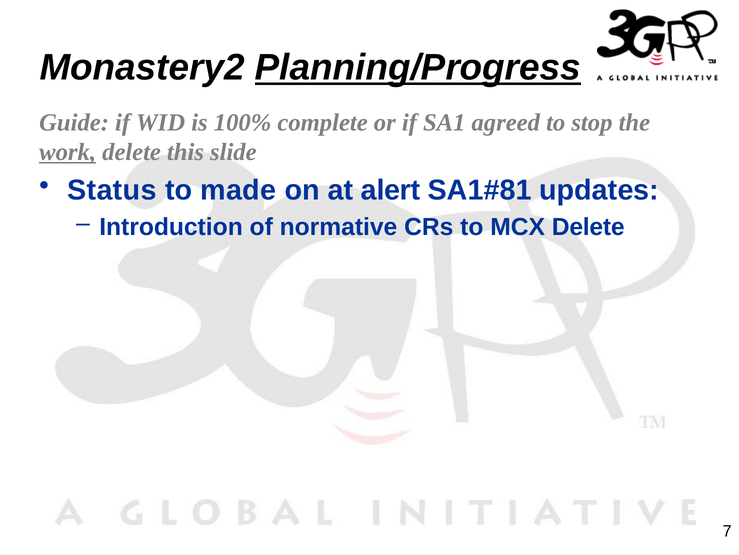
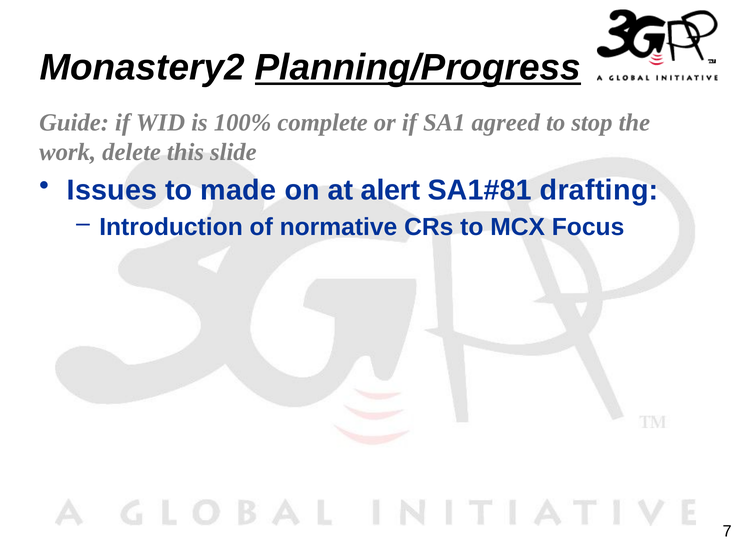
work underline: present -> none
Status: Status -> Issues
updates: updates -> drafting
MCX Delete: Delete -> Focus
